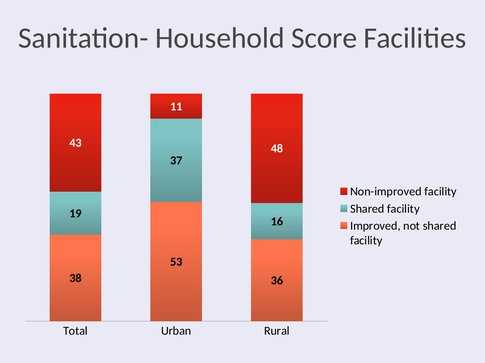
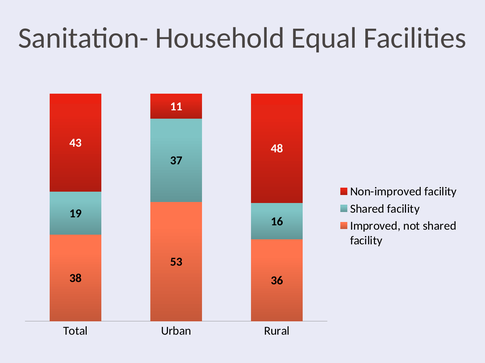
Score: Score -> Equal
